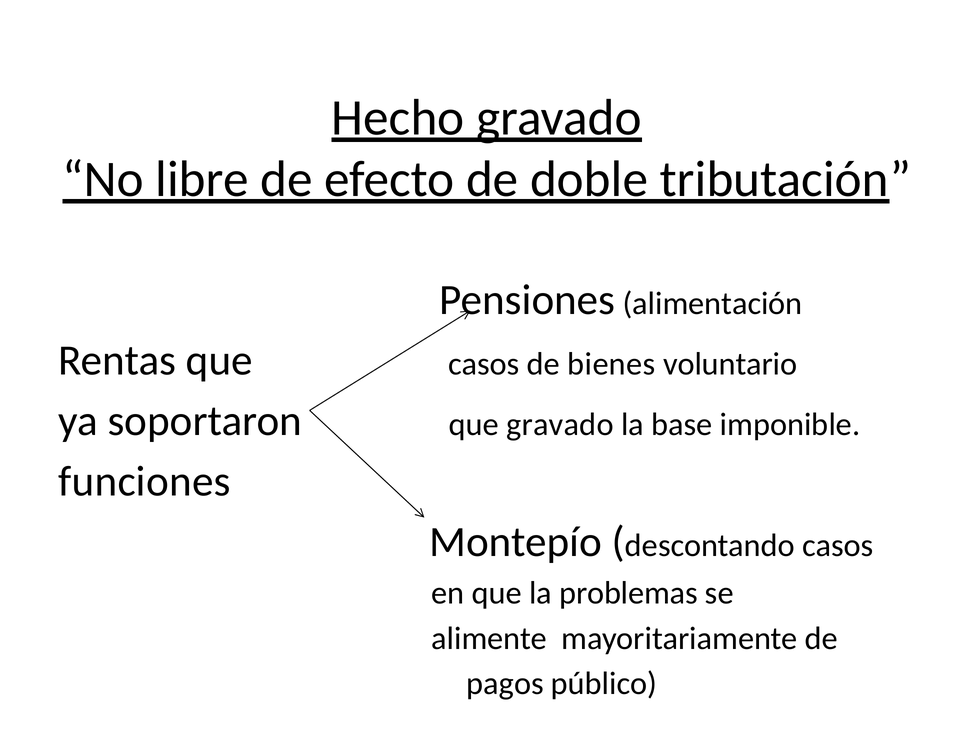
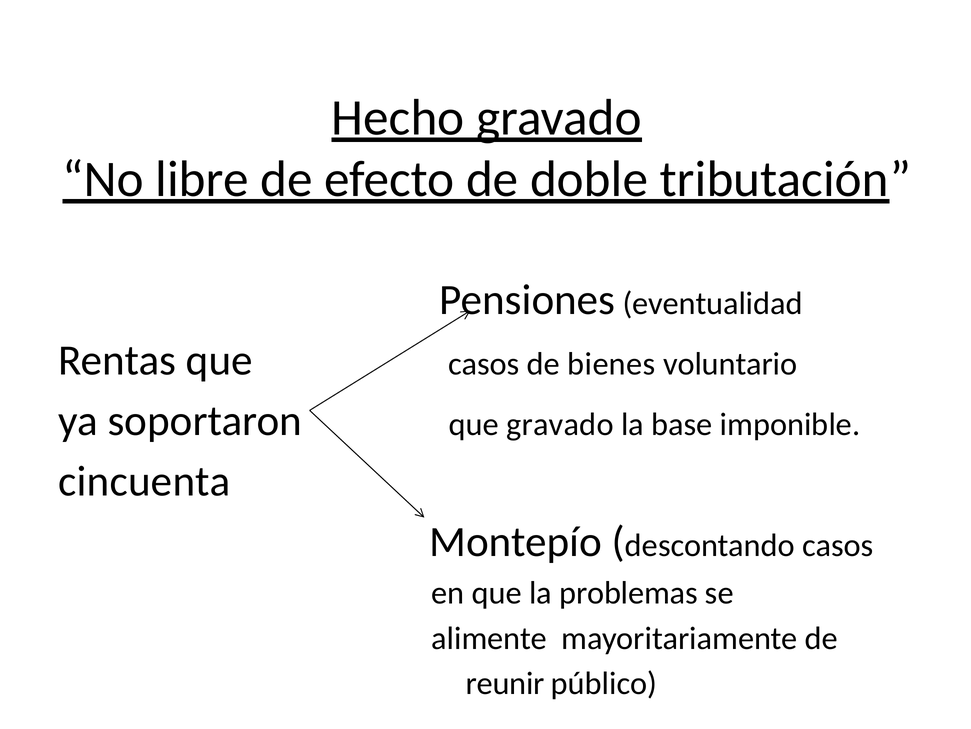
alimentación: alimentación -> eventualidad
funciones: funciones -> cincuenta
pagos: pagos -> reunir
